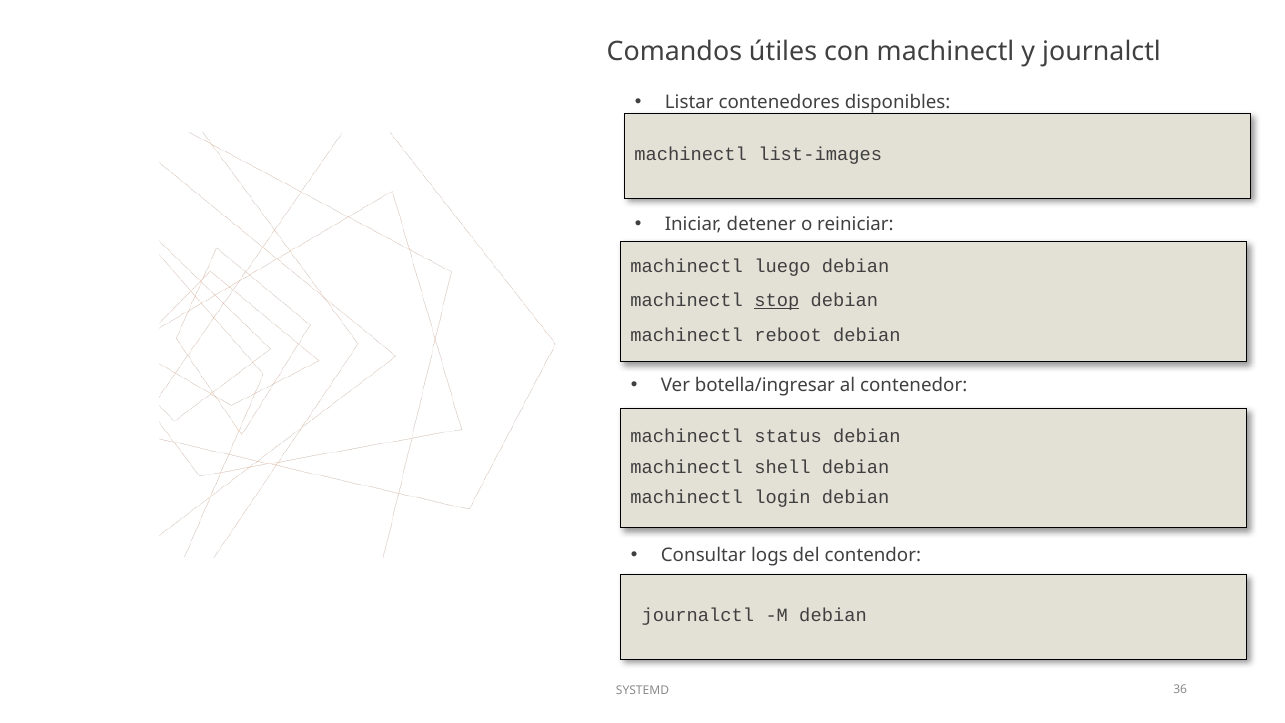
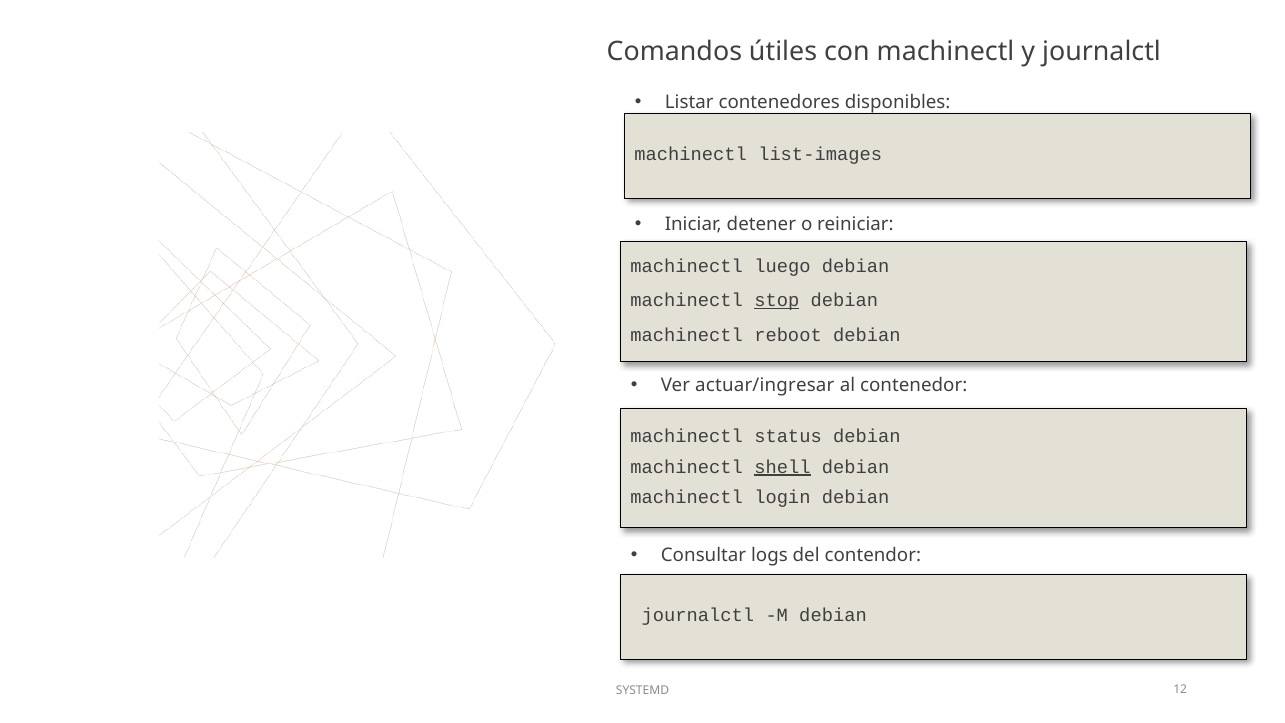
botella/ingresar: botella/ingresar -> actuar/ingresar
shell underline: none -> present
36: 36 -> 12
